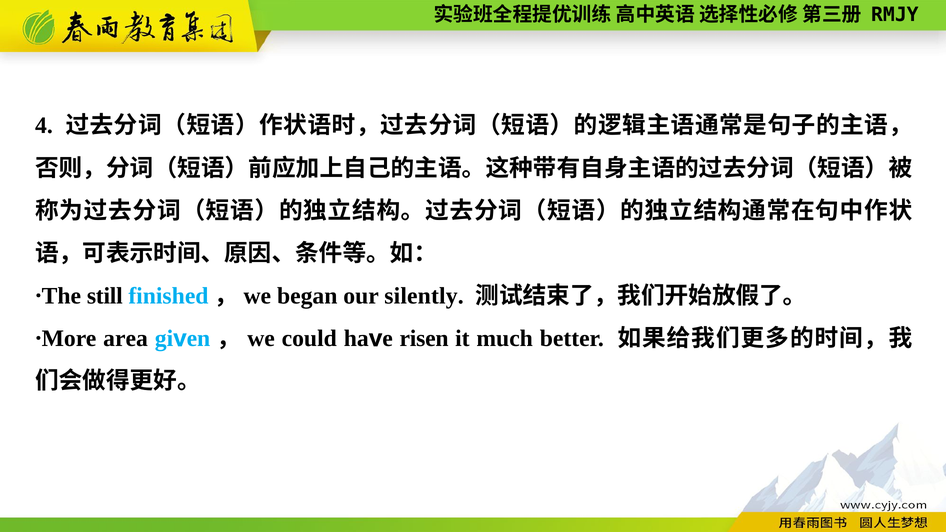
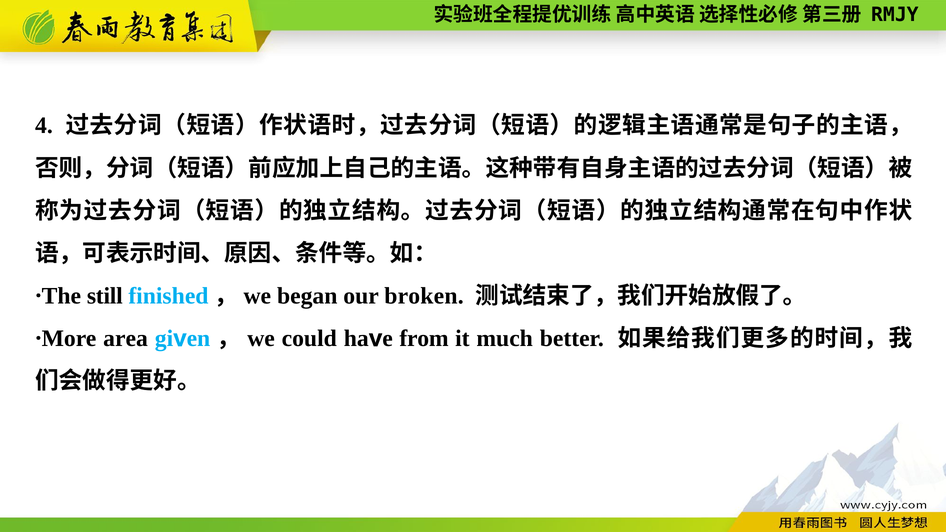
silently: silently -> broken
risen: risen -> from
